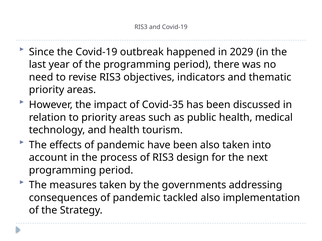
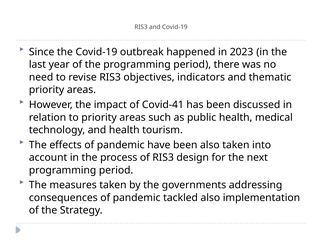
2029: 2029 -> 2023
Covid-35: Covid-35 -> Covid-41
